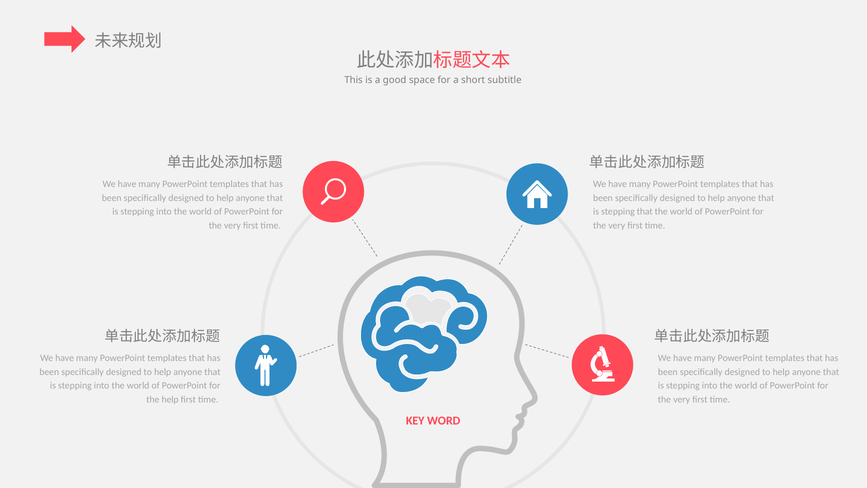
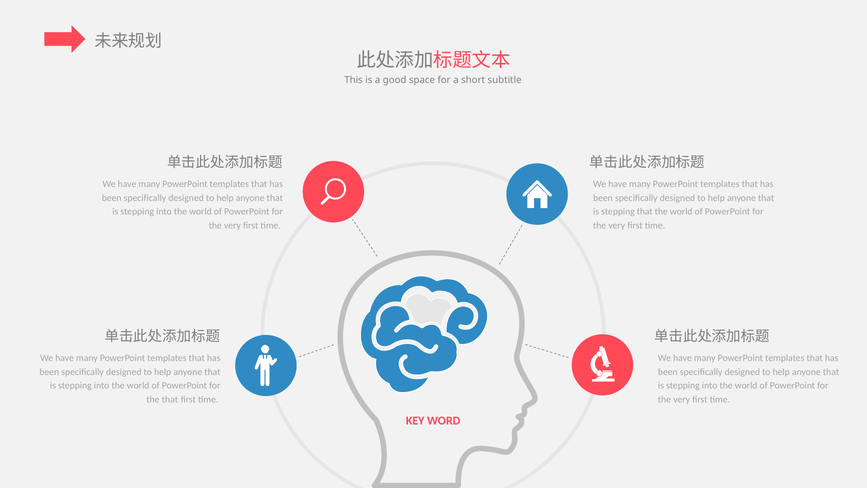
the help: help -> that
